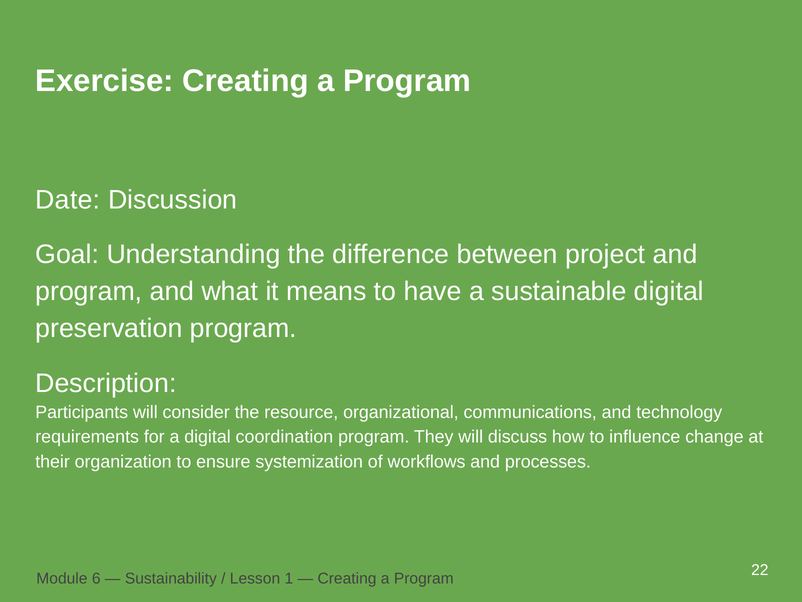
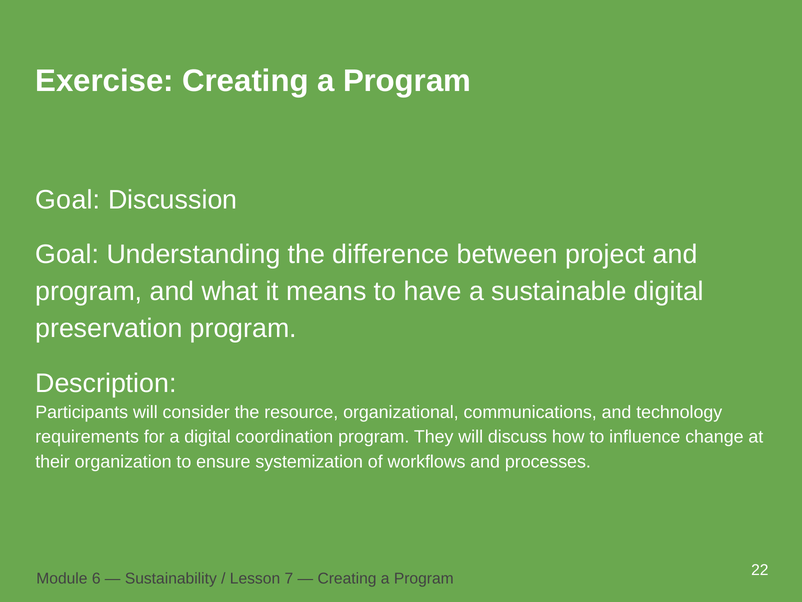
Date at (68, 200): Date -> Goal
1: 1 -> 7
